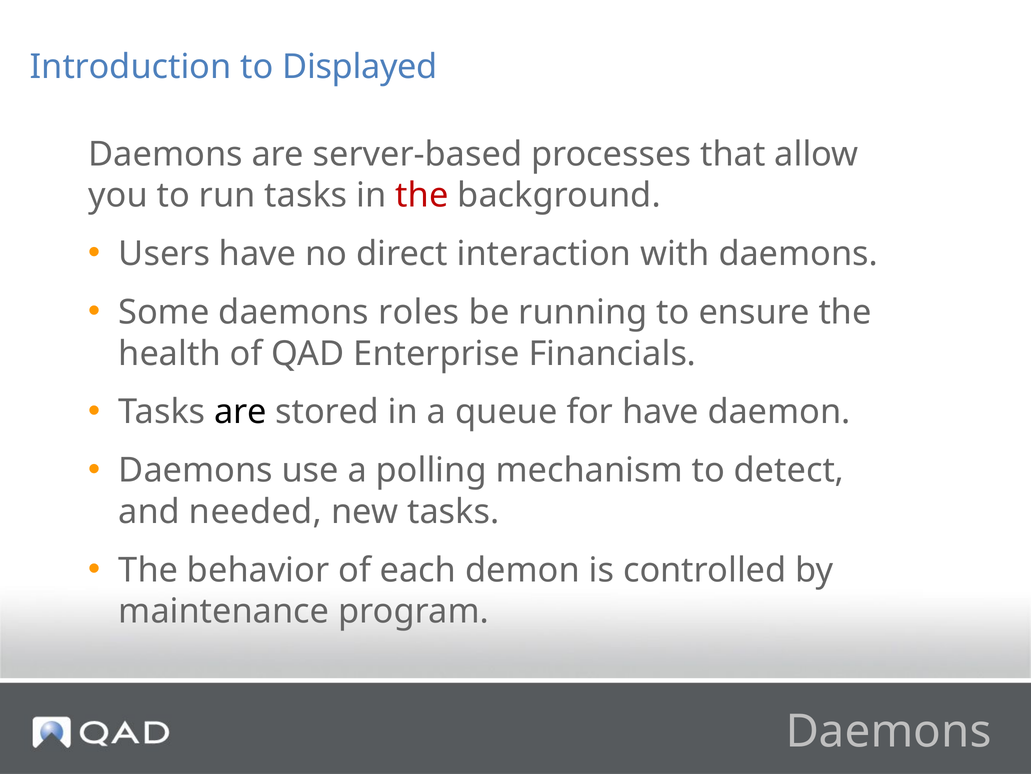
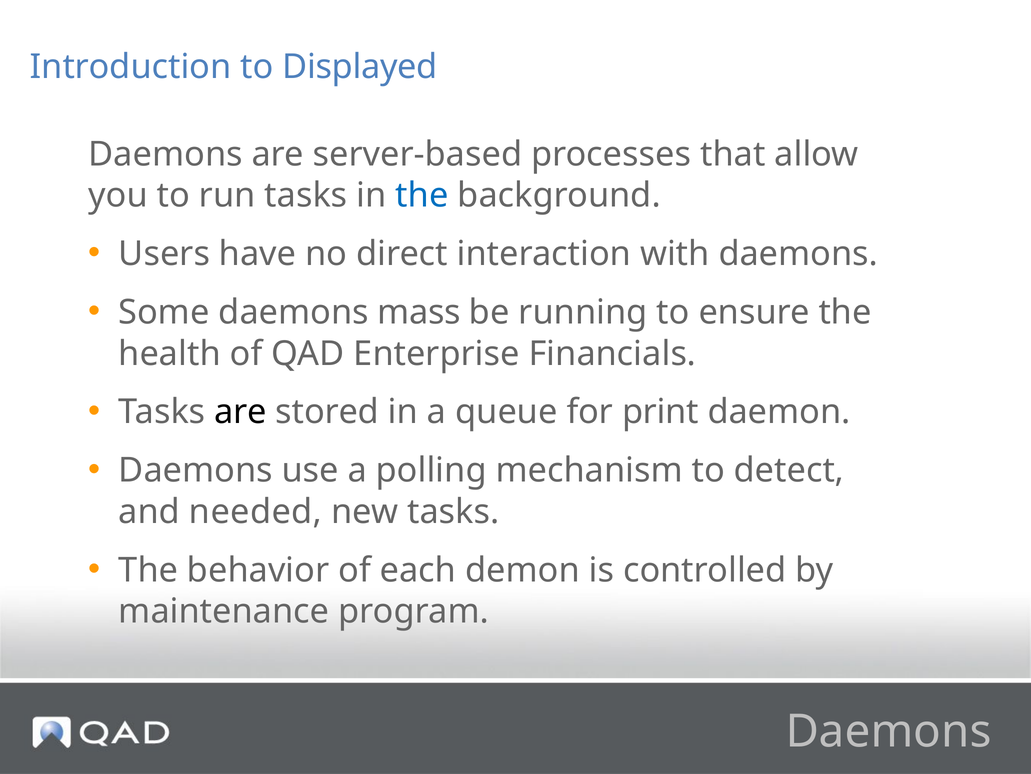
the at (422, 195) colour: red -> blue
roles: roles -> mass
for have: have -> print
